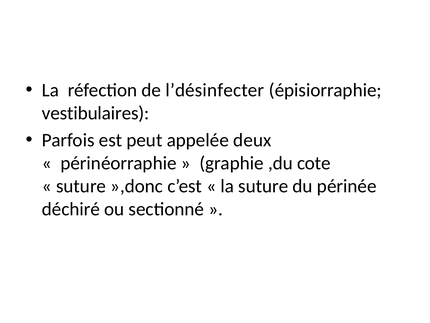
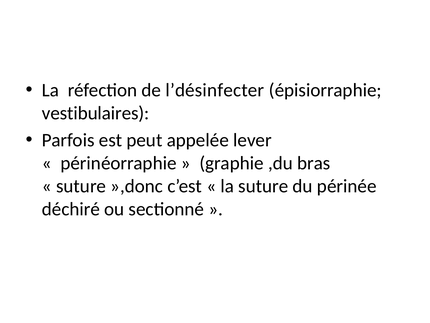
deux: deux -> lever
cote: cote -> bras
